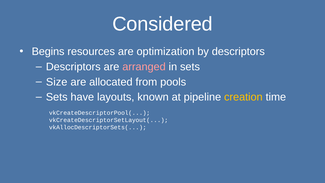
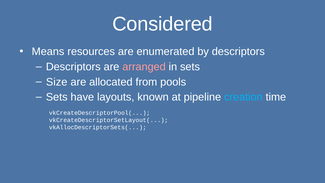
Begins: Begins -> Means
optimization: optimization -> enumerated
creation colour: yellow -> light blue
